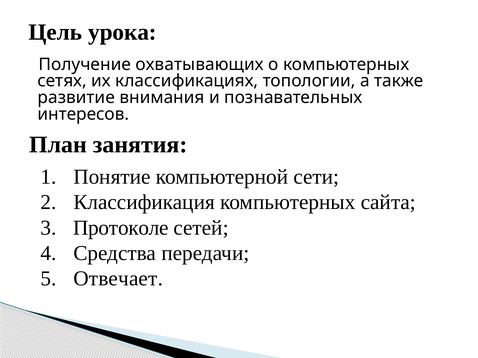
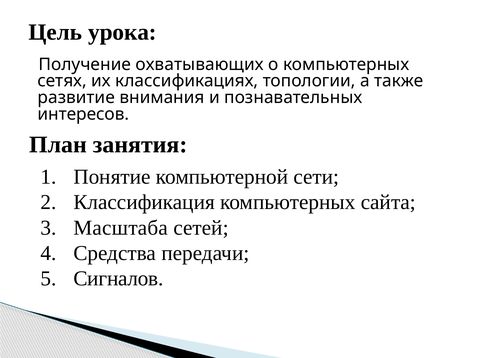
Протоколе: Протоколе -> Масштаба
Отвечает: Отвечает -> Сигналов
